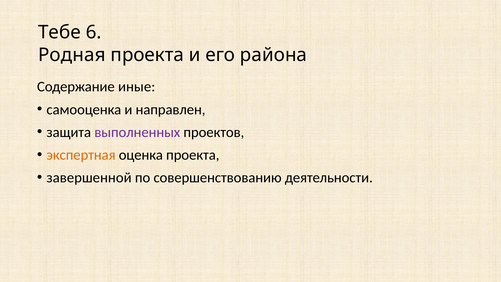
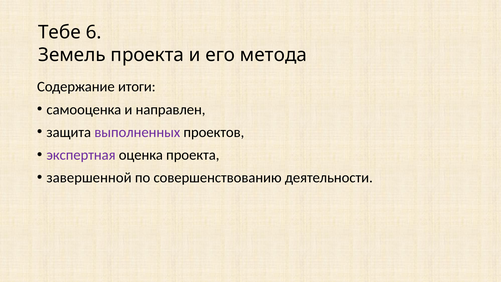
Родная: Родная -> Земель
района: района -> метода
иные: иные -> итоги
экспертная colour: orange -> purple
